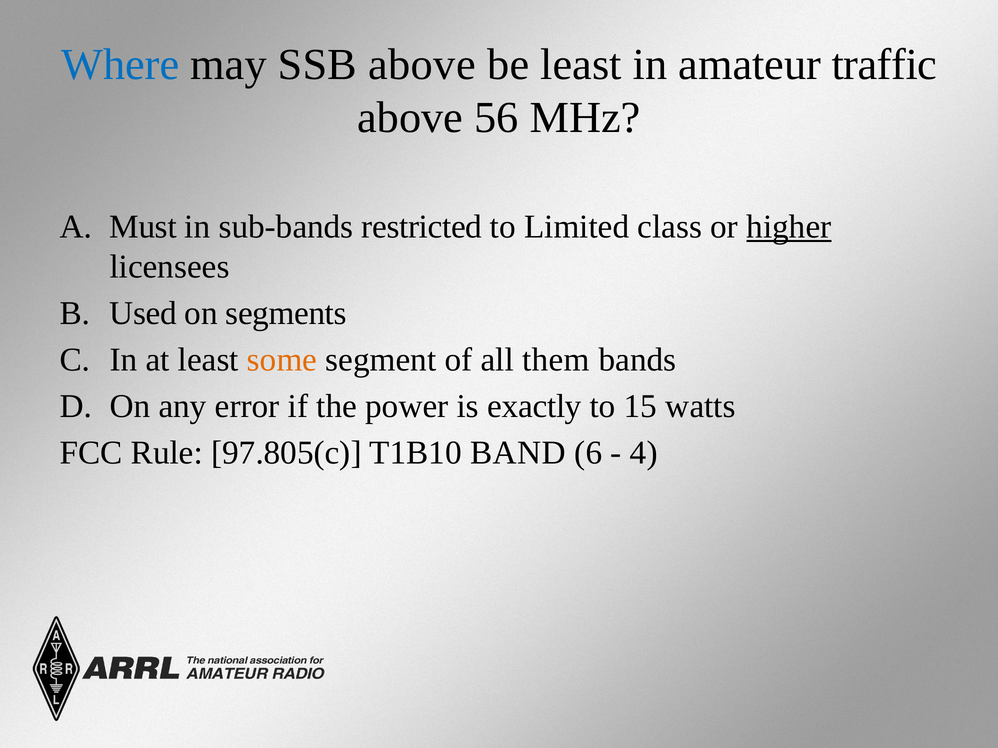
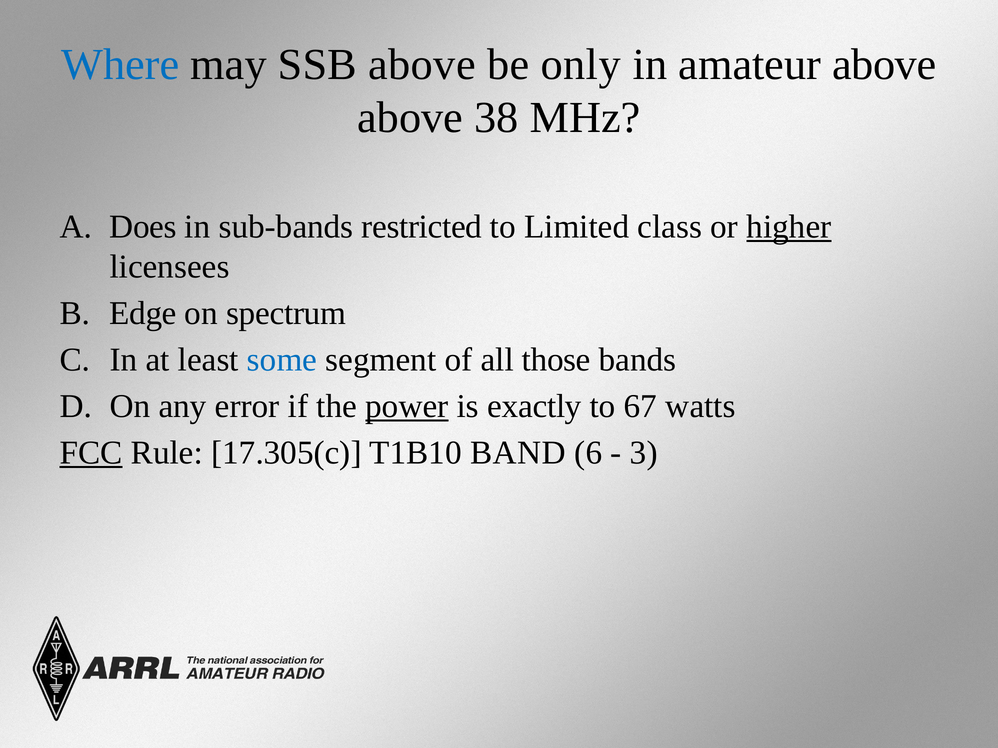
be least: least -> only
amateur traffic: traffic -> above
56: 56 -> 38
Must: Must -> Does
Used: Used -> Edge
segments: segments -> spectrum
some colour: orange -> blue
them: them -> those
power underline: none -> present
15: 15 -> 67
FCC underline: none -> present
97.805(c: 97.805(c -> 17.305(c
4: 4 -> 3
